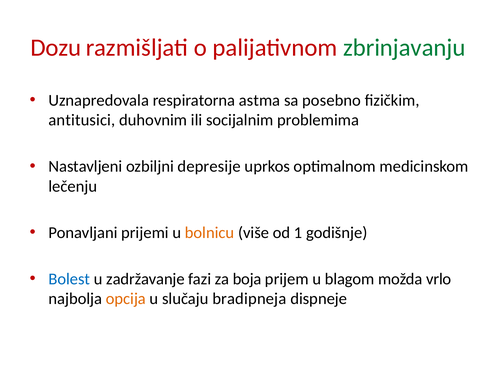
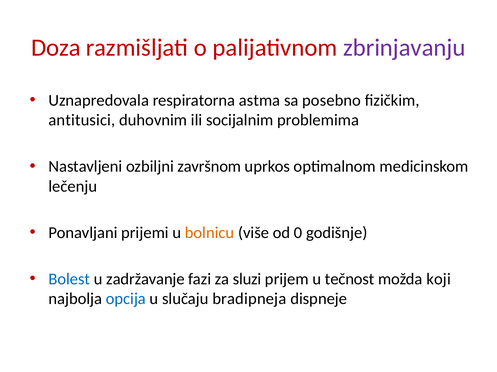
Dozu: Dozu -> Doza
zbrinjavanju colour: green -> purple
depresije: depresije -> završnom
1: 1 -> 0
boja: boja -> sluzi
blagom: blagom -> tečnost
vrlo: vrlo -> koji
opcija colour: orange -> blue
